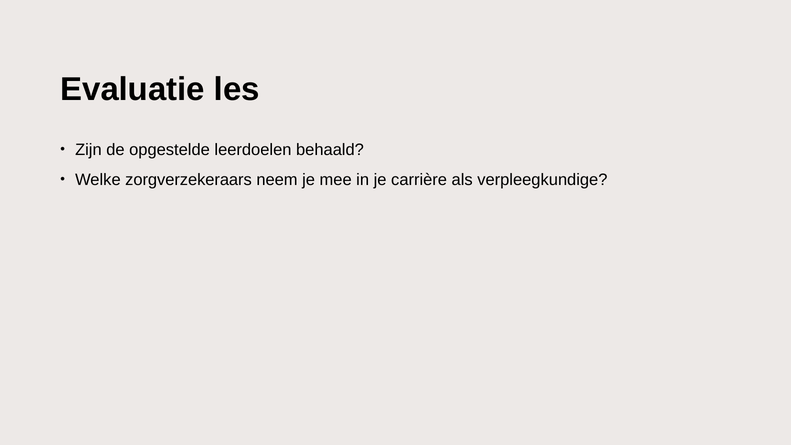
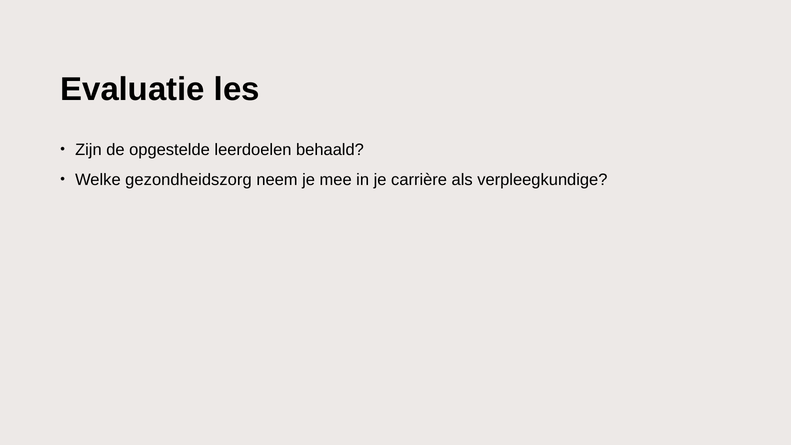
zorgverzekeraars: zorgverzekeraars -> gezondheidszorg
